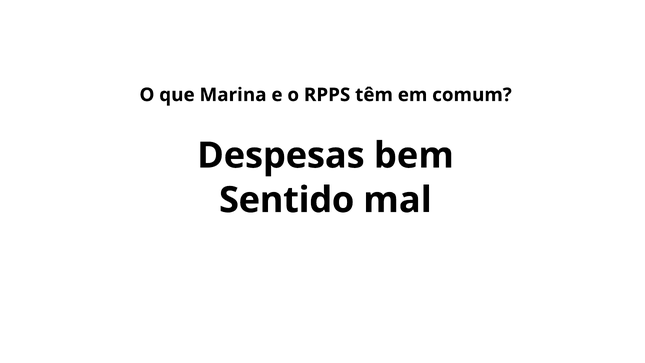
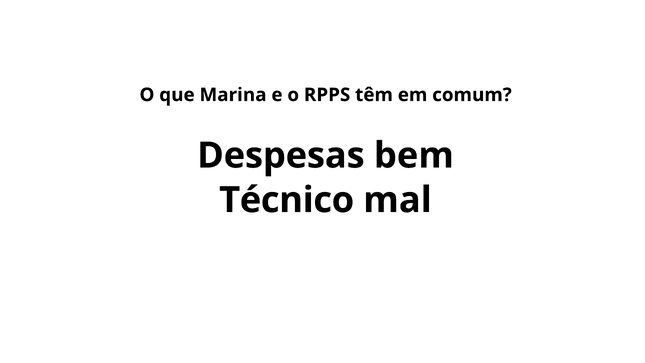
Sentido: Sentido -> Técnico
